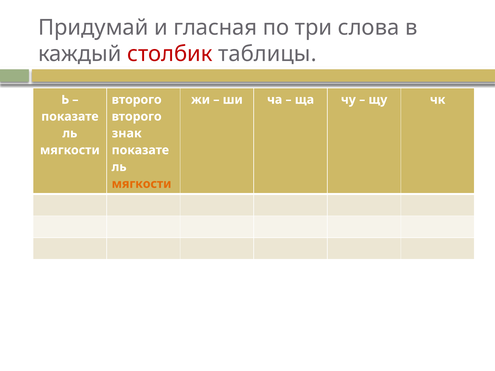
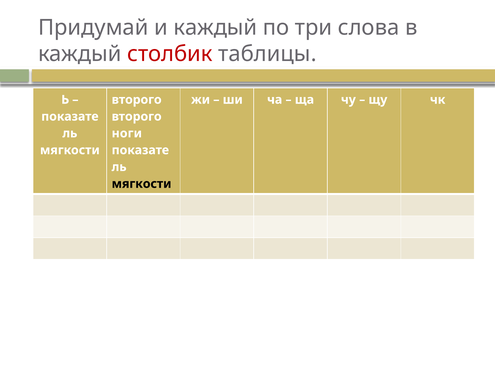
и гласная: гласная -> каждый
знак: знак -> ноги
мягкости at (142, 184) colour: orange -> black
